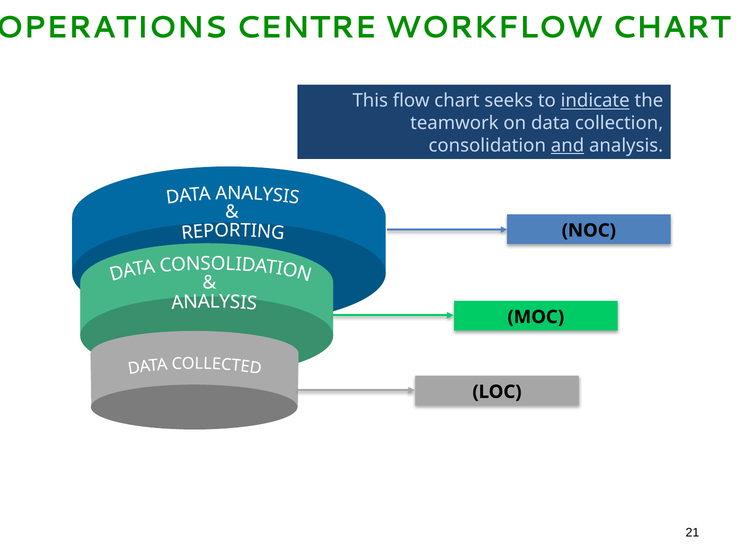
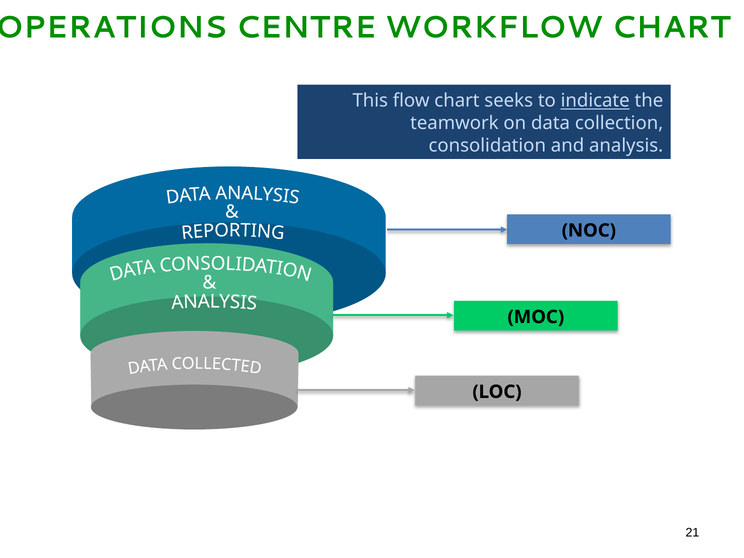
and underline: present -> none
